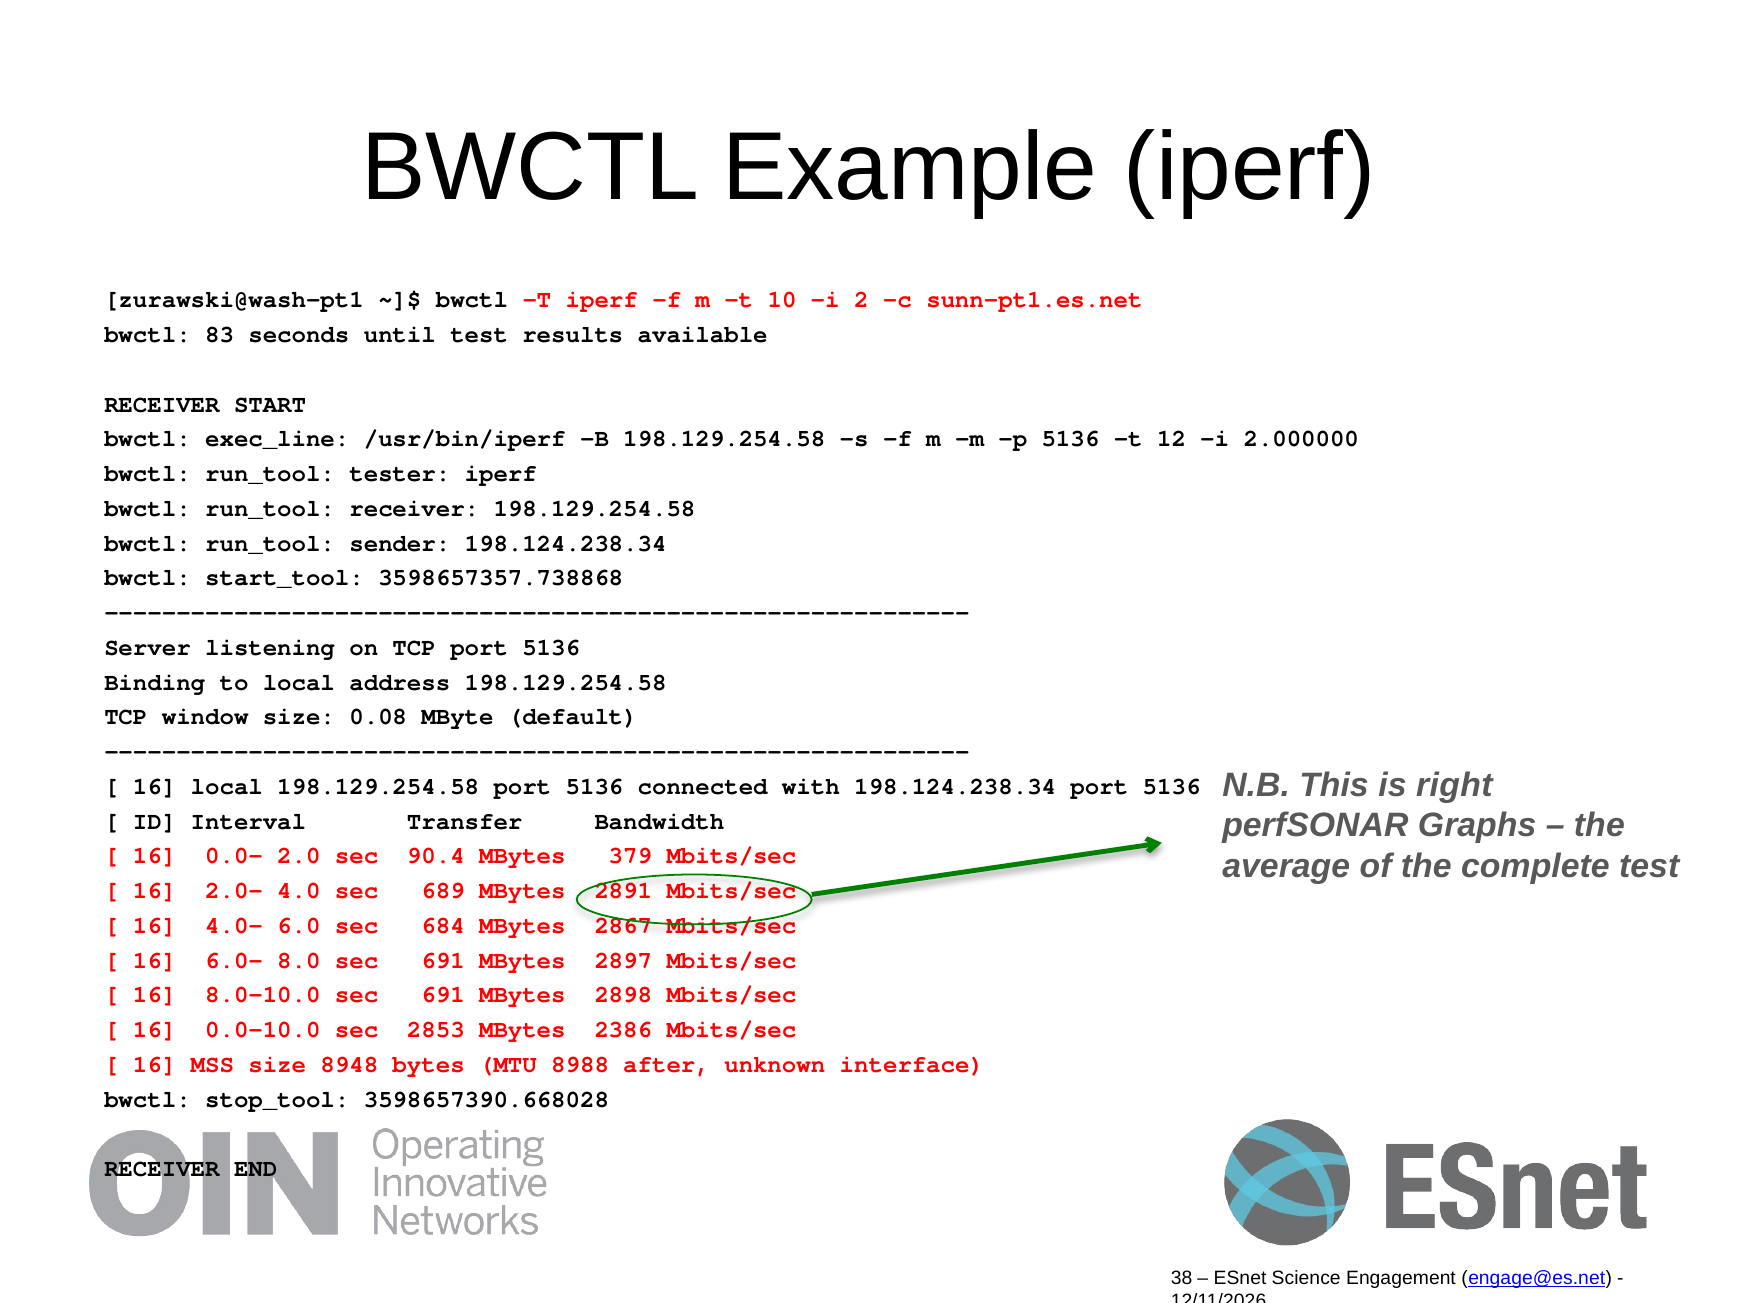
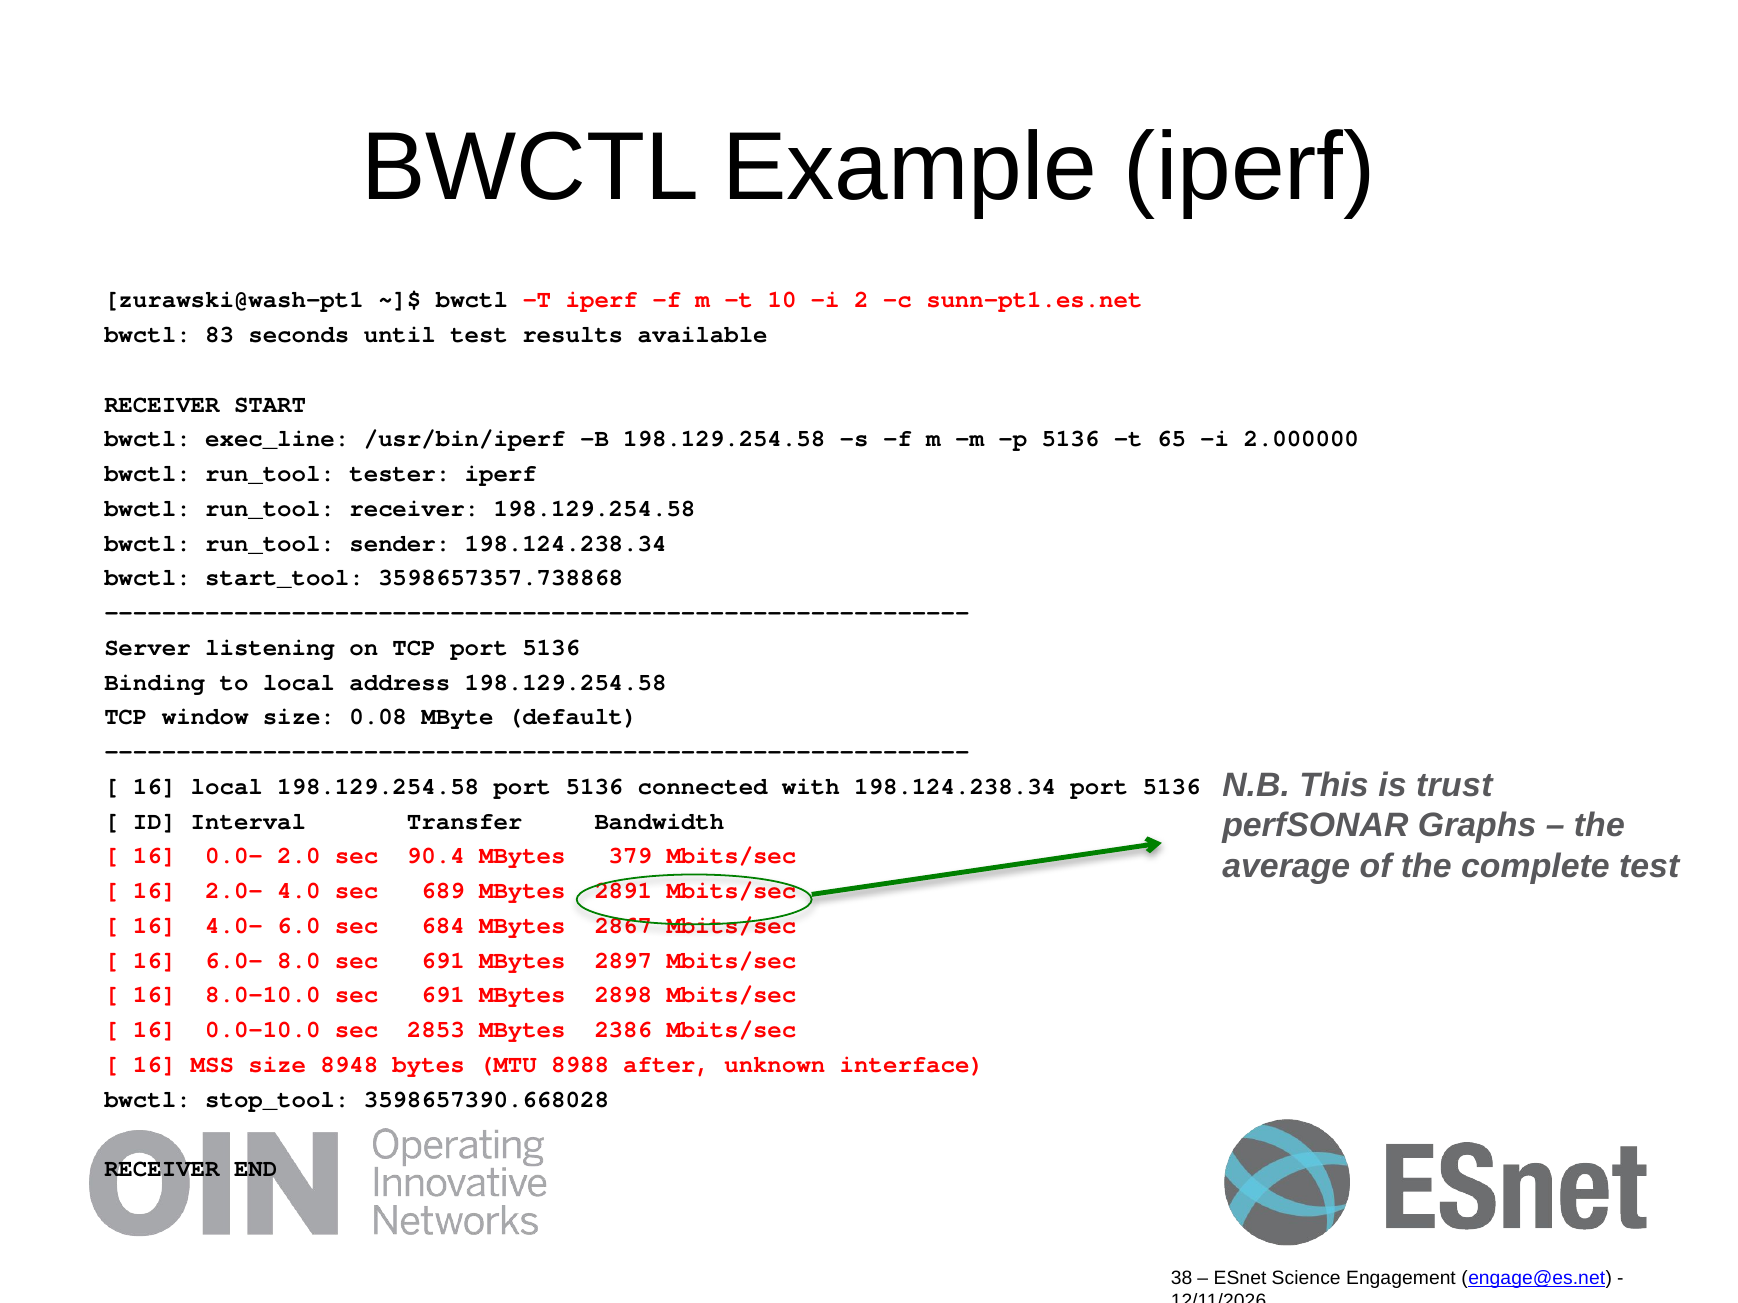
12: 12 -> 65
right: right -> trust
